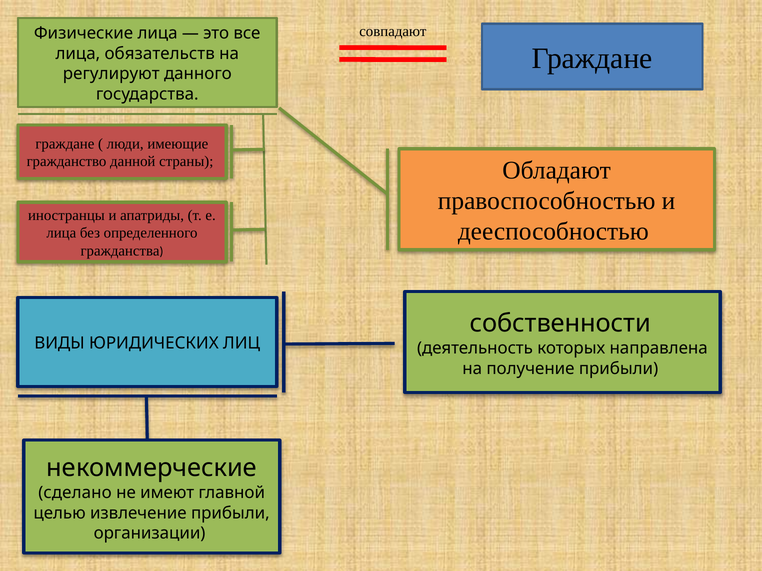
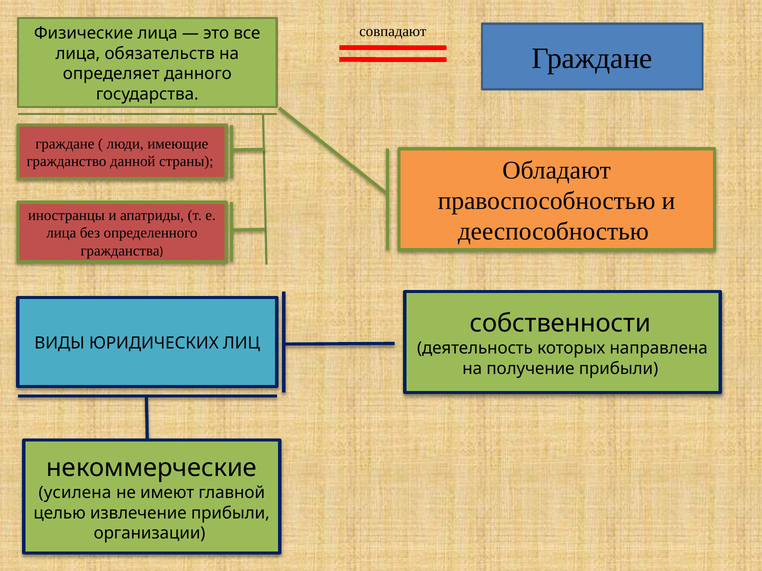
регулируют: регулируют -> определяет
сделано: сделано -> усилена
